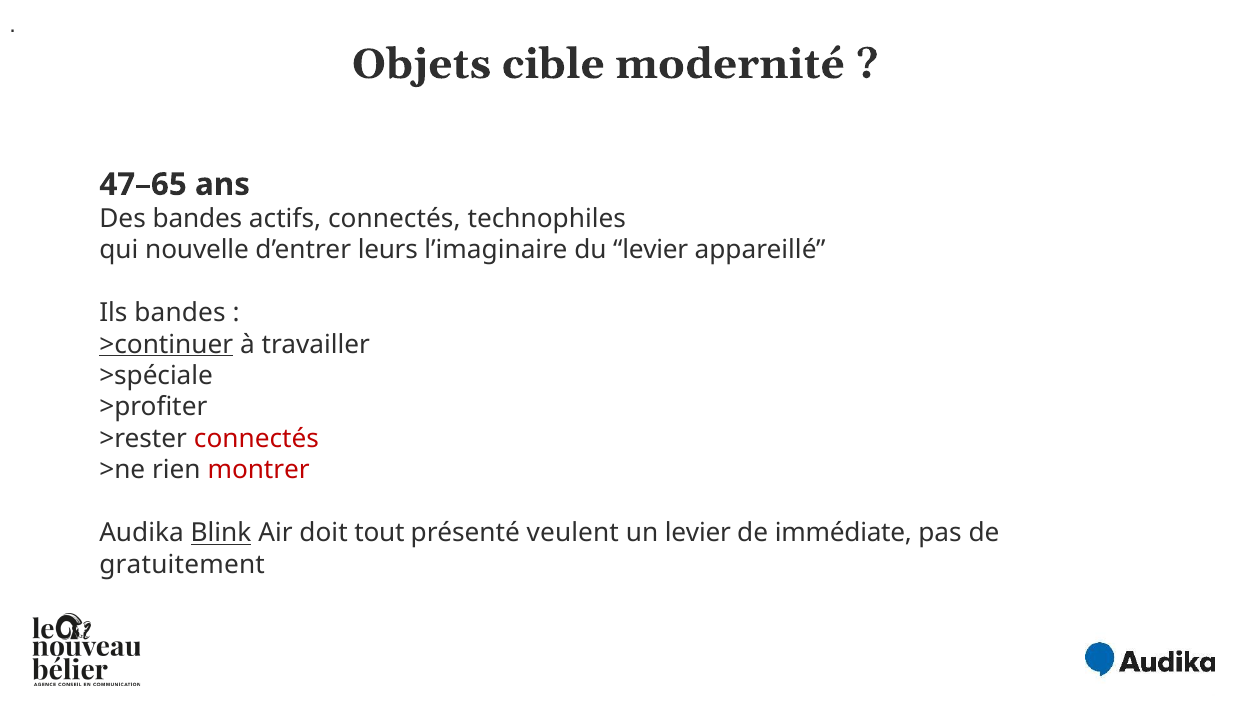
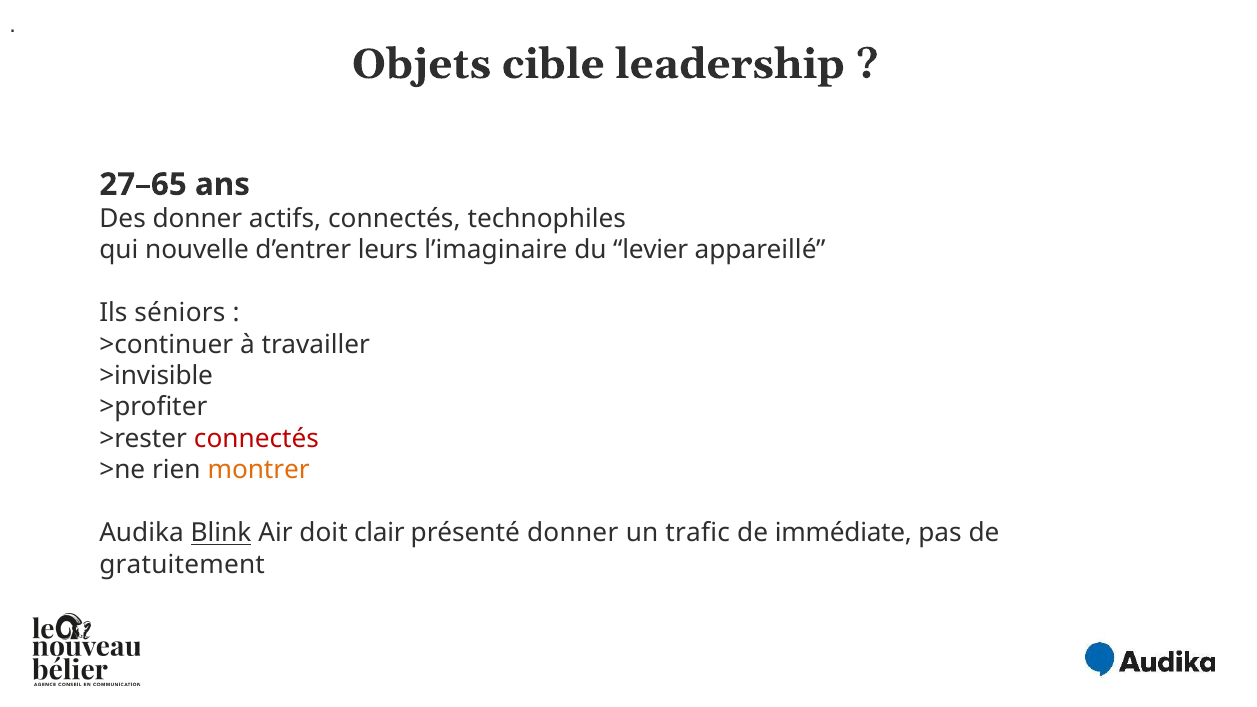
modernité: modernité -> leadership
47–65: 47–65 -> 27–65
Des bandes: bandes -> donner
Ils bandes: bandes -> séniors
>continuer underline: present -> none
>spéciale: >spéciale -> >invisible
montrer colour: red -> orange
tout: tout -> clair
présenté veulent: veulent -> donner
un levier: levier -> trafic
